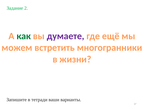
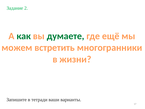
думаете colour: purple -> green
